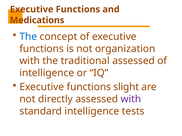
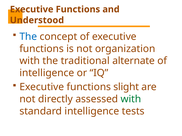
Medications: Medications -> Understood
traditional assessed: assessed -> alternate
with at (131, 99) colour: purple -> green
